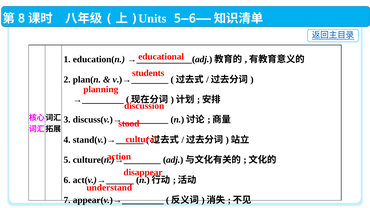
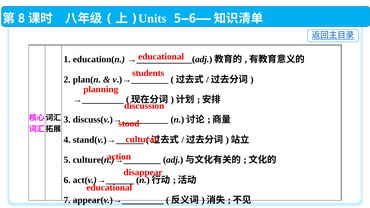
understand at (109, 188): understand -> educational
